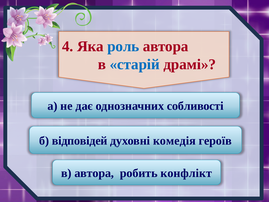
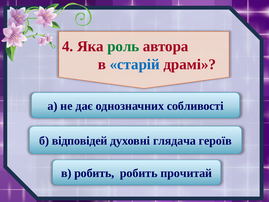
роль colour: blue -> green
комедія: комедія -> глядача
в автора: автора -> робить
конфлікт: конфлікт -> прочитай
